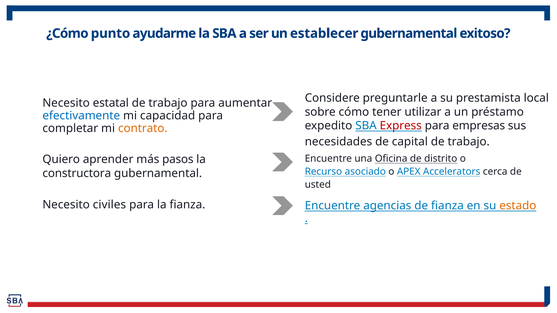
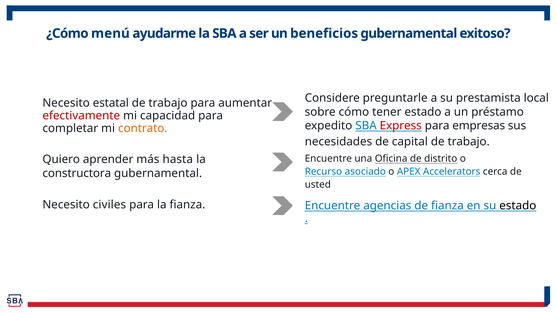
punto: punto -> menú
establecer: establecer -> beneficios
tener utilizar: utilizar -> estado
efectivamente colour: blue -> red
pasos: pasos -> hasta
estado at (518, 206) colour: orange -> black
